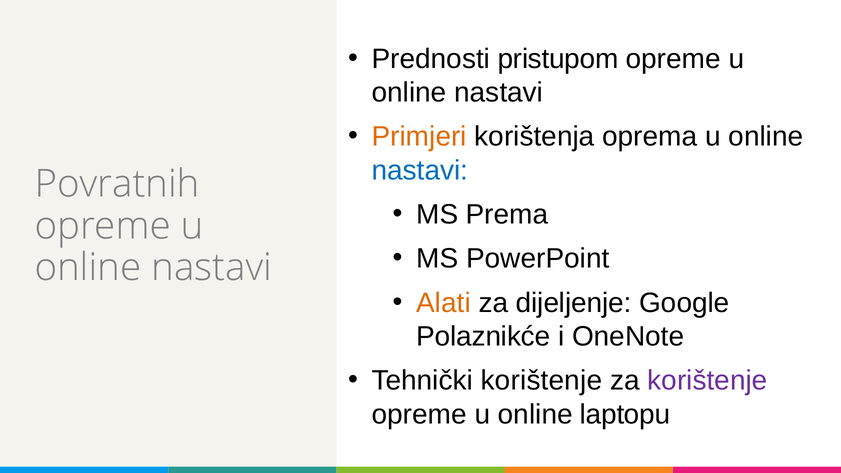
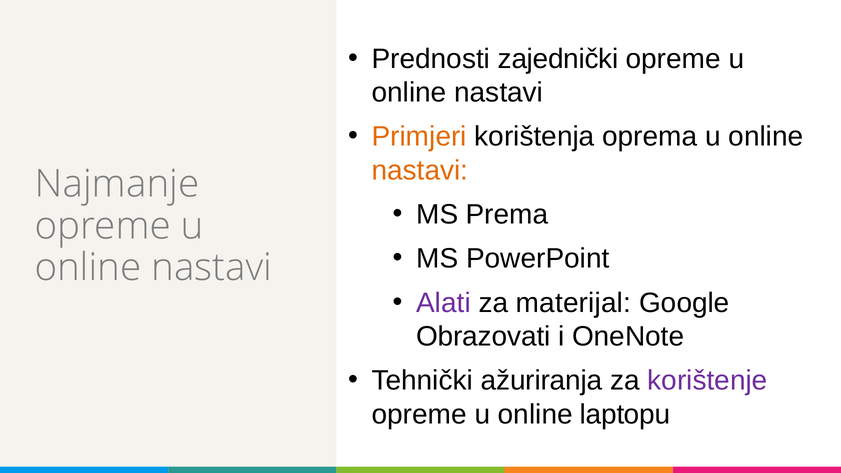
pristupom: pristupom -> zajednički
nastavi at (420, 170) colour: blue -> orange
Povratnih: Povratnih -> Najmanje
Alati colour: orange -> purple
dijeljenje: dijeljenje -> materijal
Polaznikće: Polaznikće -> Obrazovati
Tehnički korištenje: korištenje -> ažuriranja
